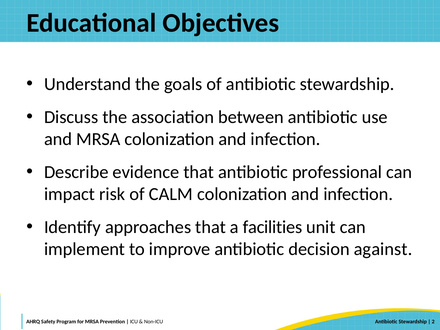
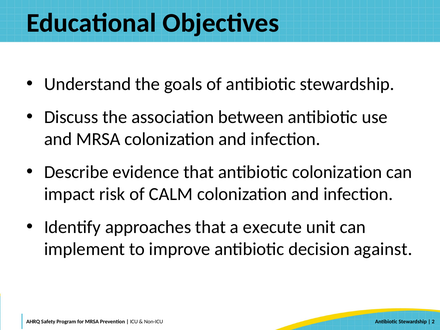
antibiotic professional: professional -> colonization
facilities: facilities -> execute
